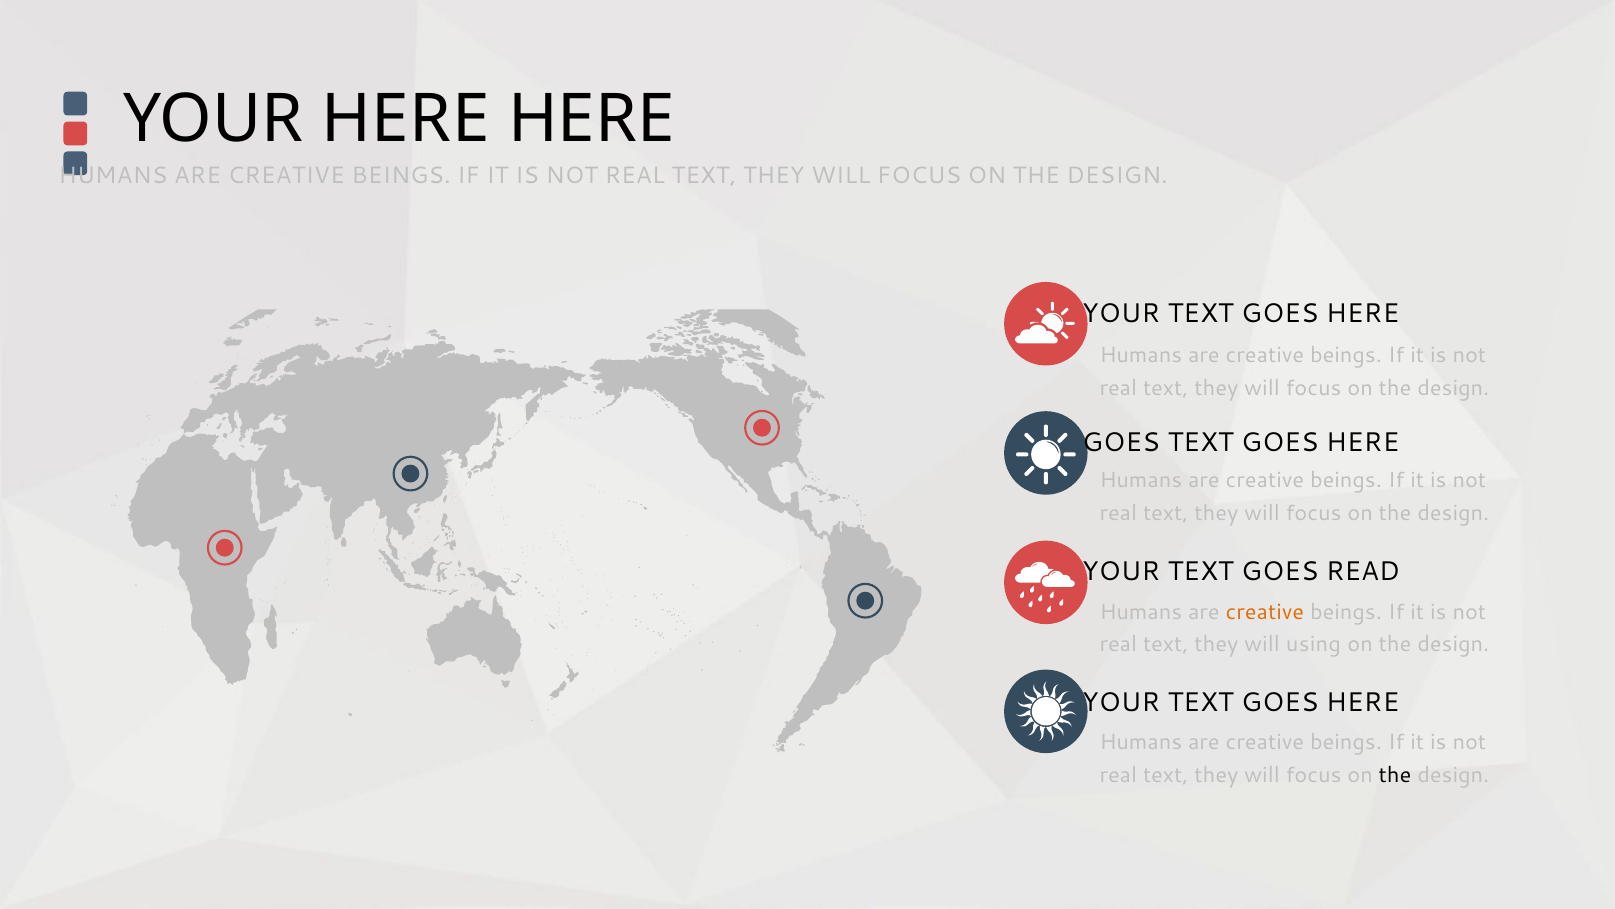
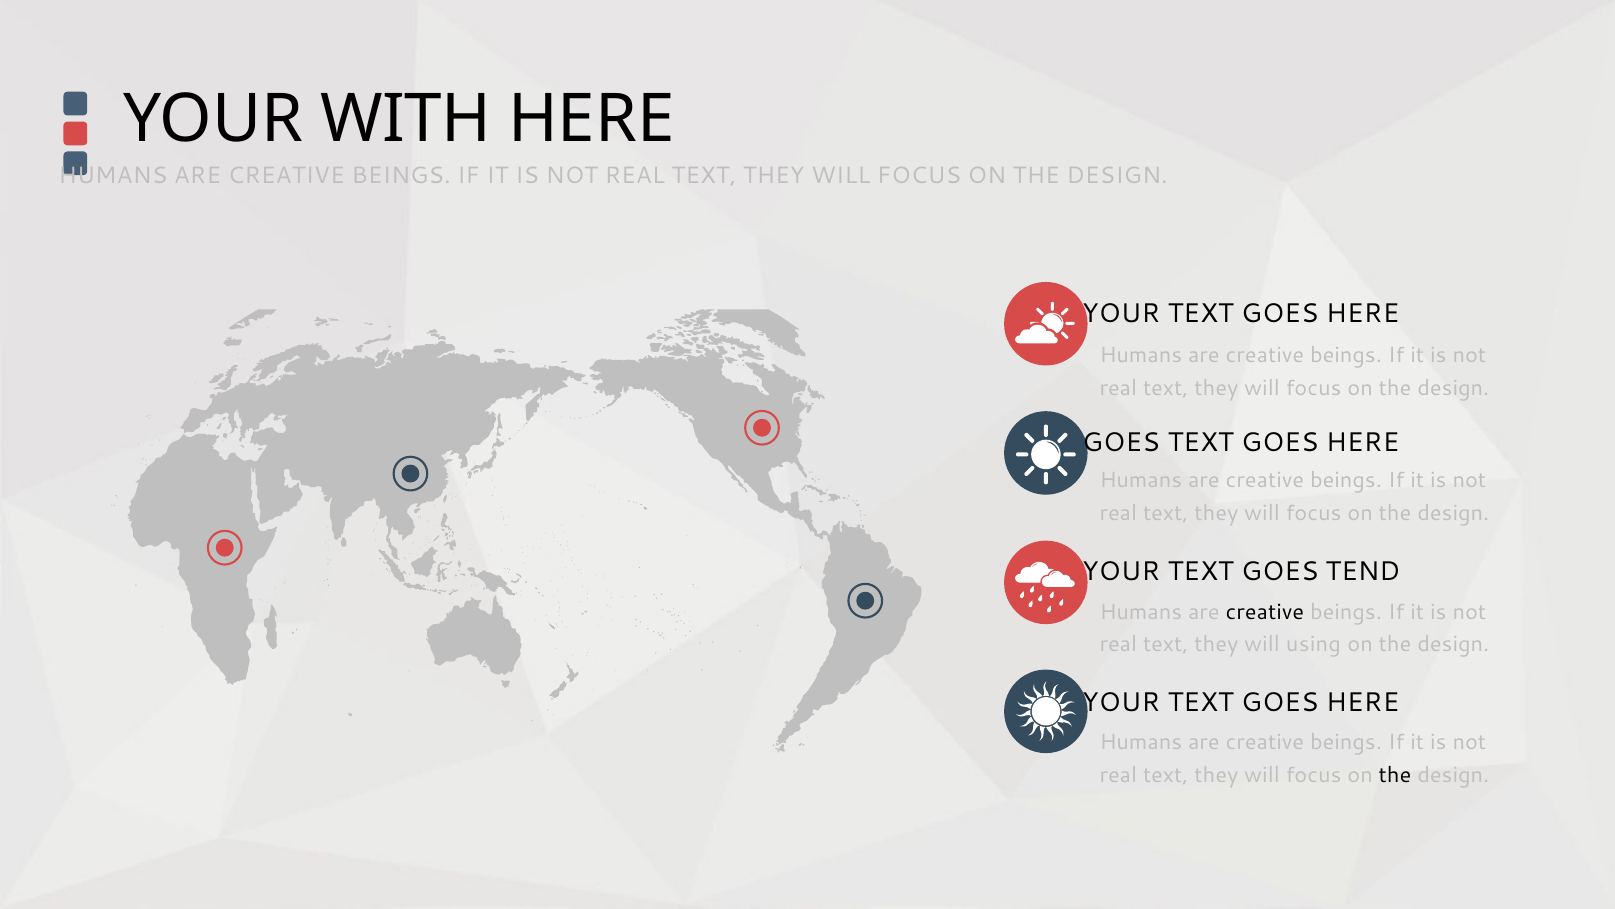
YOUR HERE: HERE -> WITH
READ: READ -> TEND
creative at (1265, 612) colour: orange -> black
